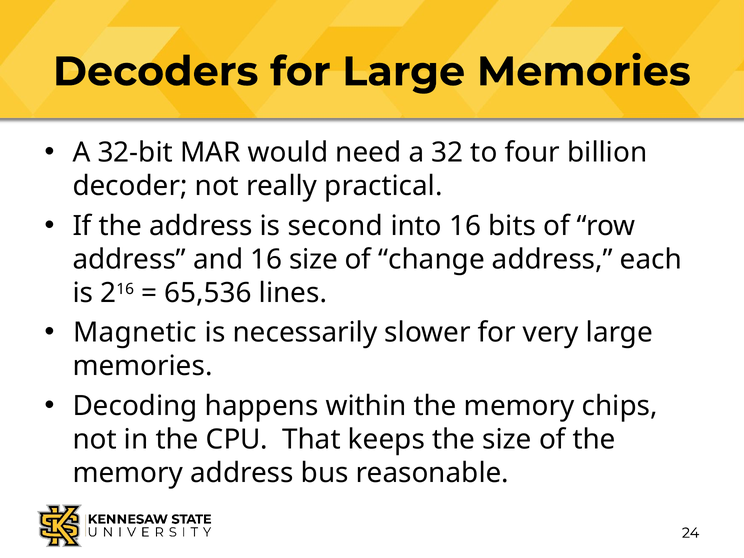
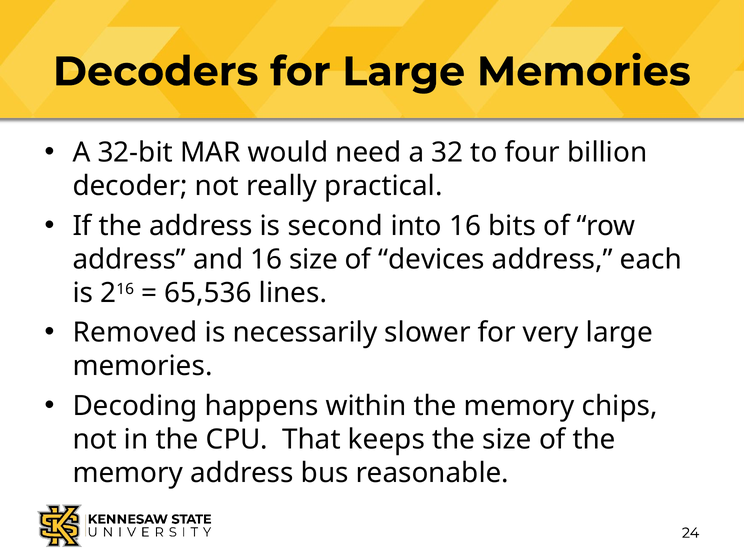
change: change -> devices
Magnetic: Magnetic -> Removed
